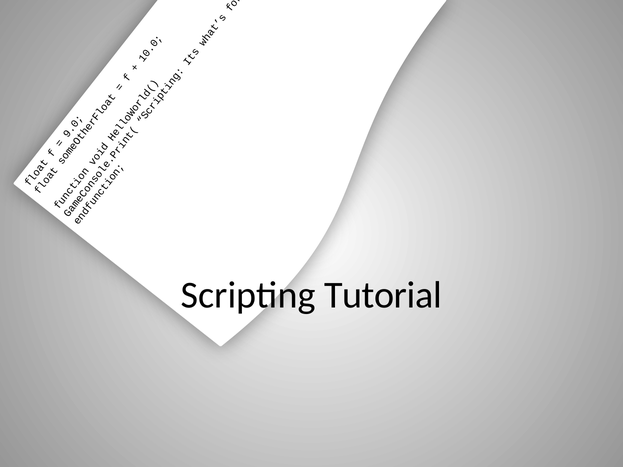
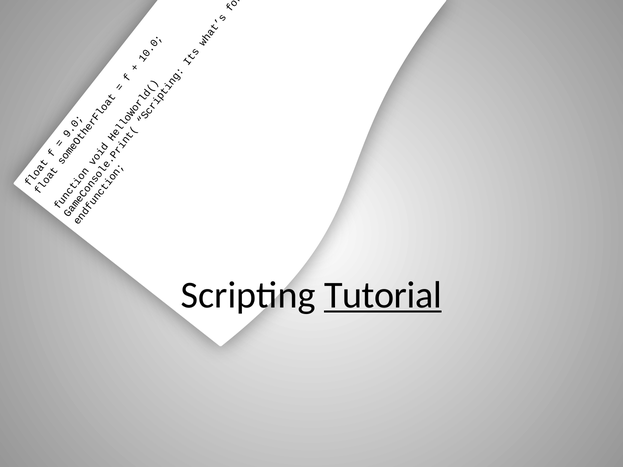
Tutorial underline: none -> present
